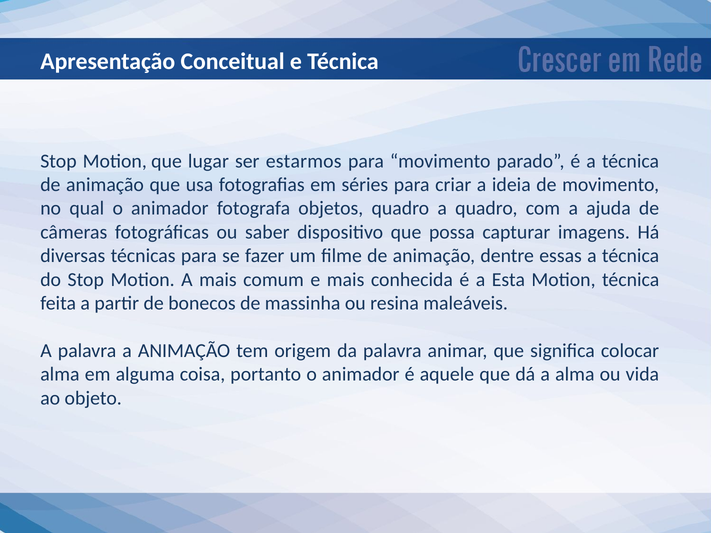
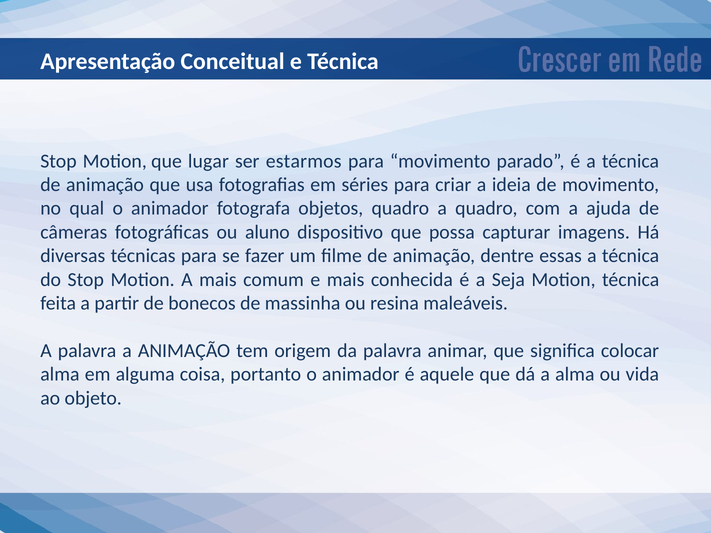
saber: saber -> aluno
Esta: Esta -> Seja
